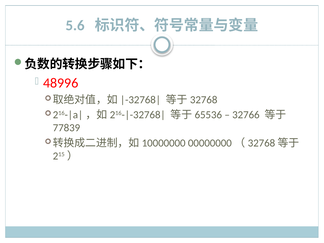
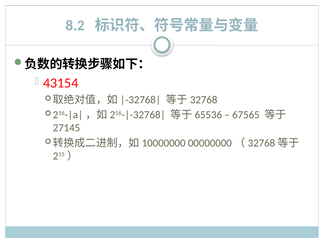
5.6: 5.6 -> 8.2
48996: 48996 -> 43154
32766: 32766 -> 67565
77839: 77839 -> 27145
